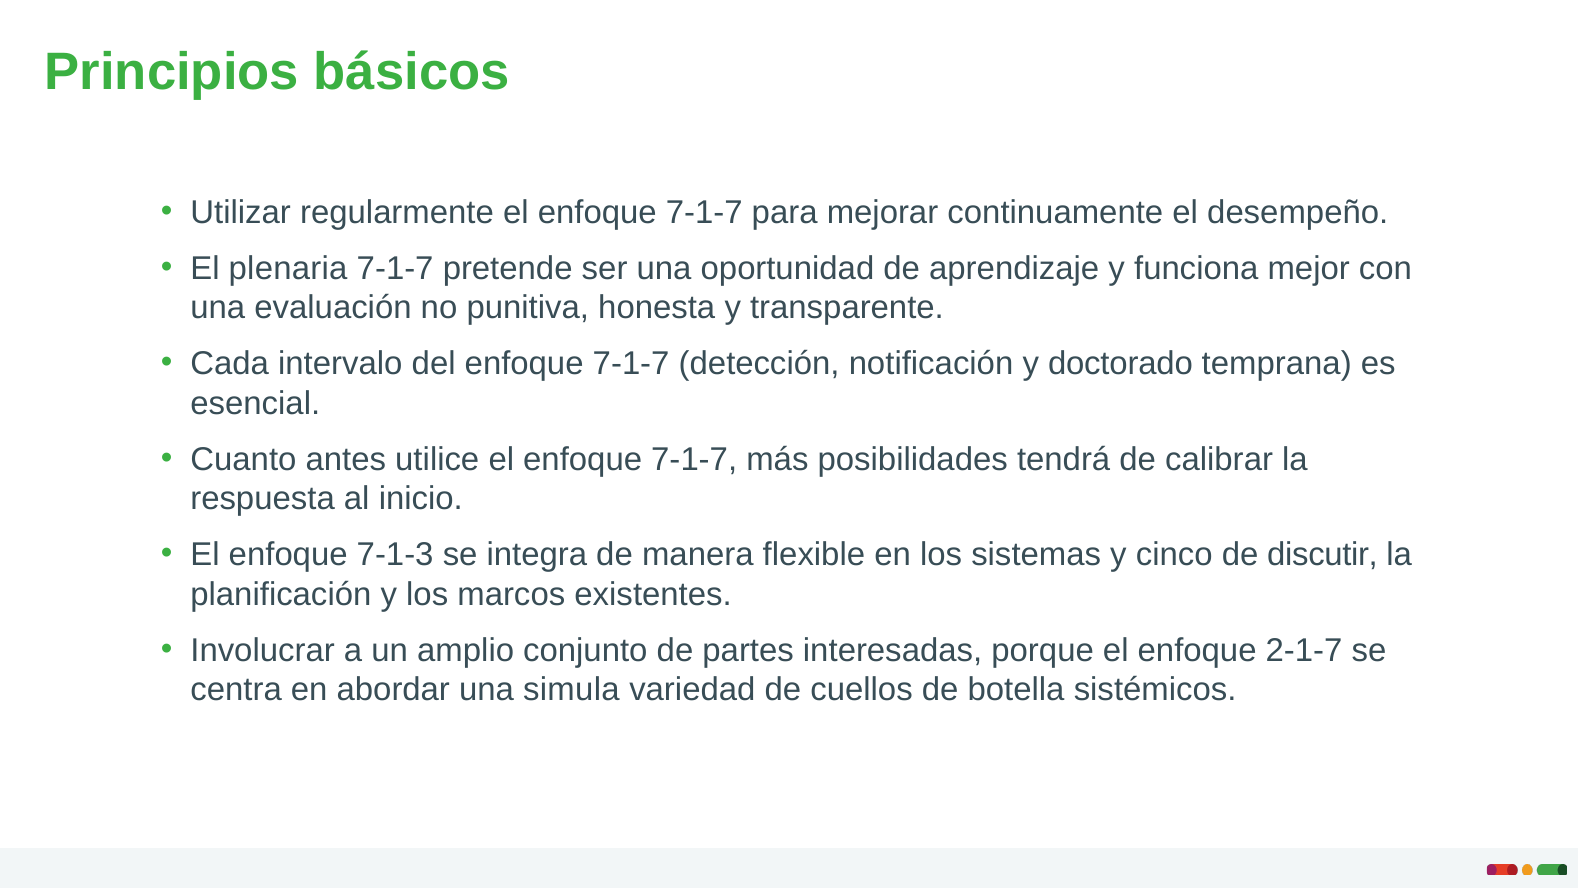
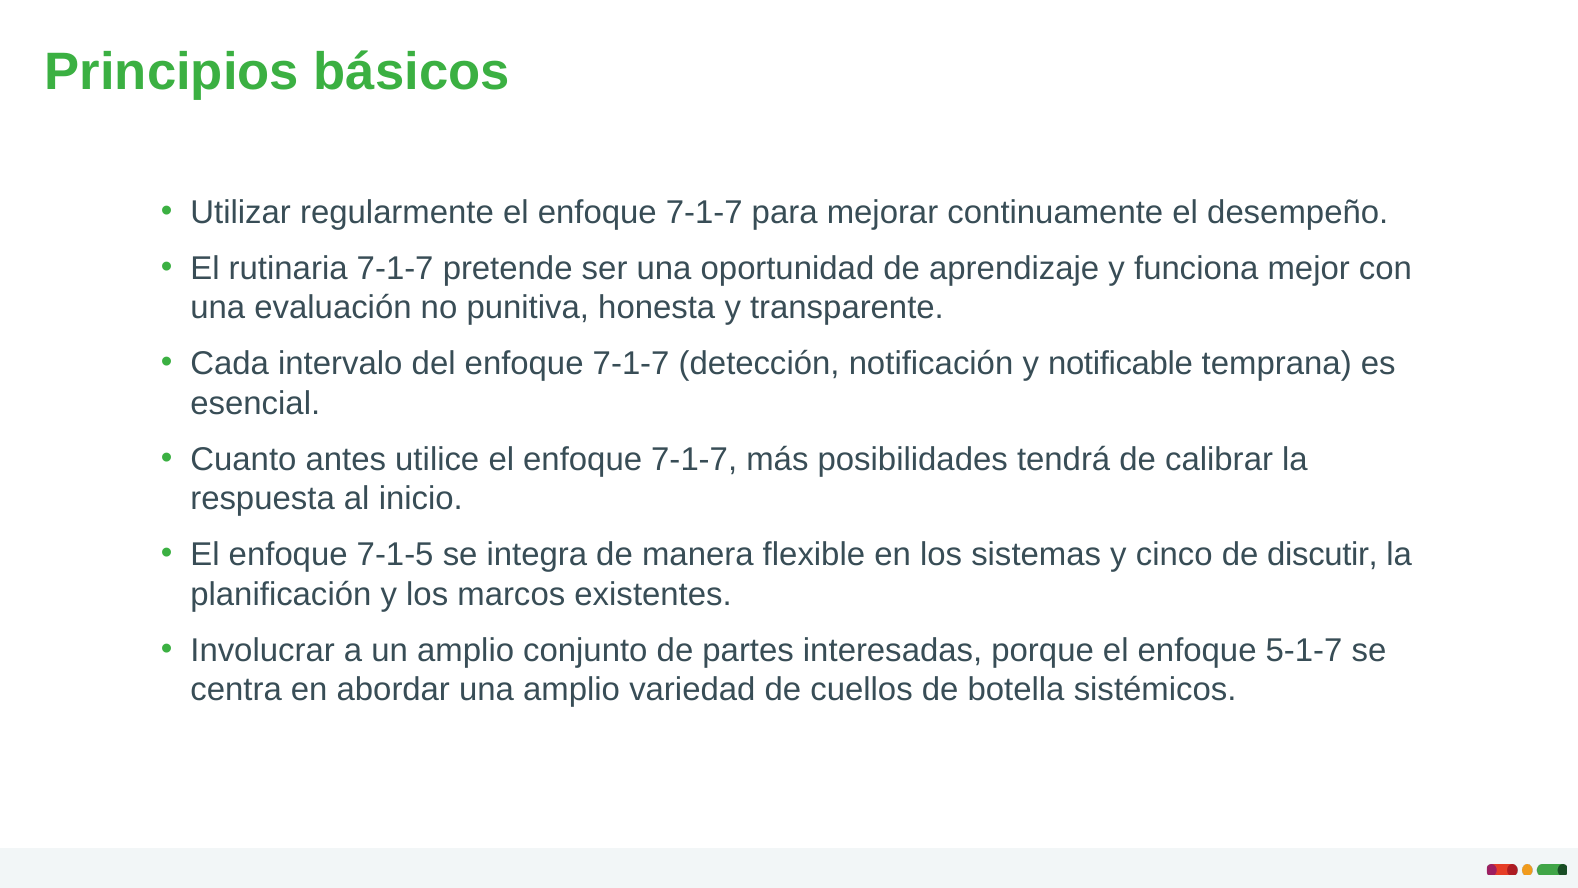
plenaria: plenaria -> rutinaria
doctorado: doctorado -> notificable
7-1-3: 7-1-3 -> 7-1-5
2-1-7: 2-1-7 -> 5-1-7
una simula: simula -> amplio
